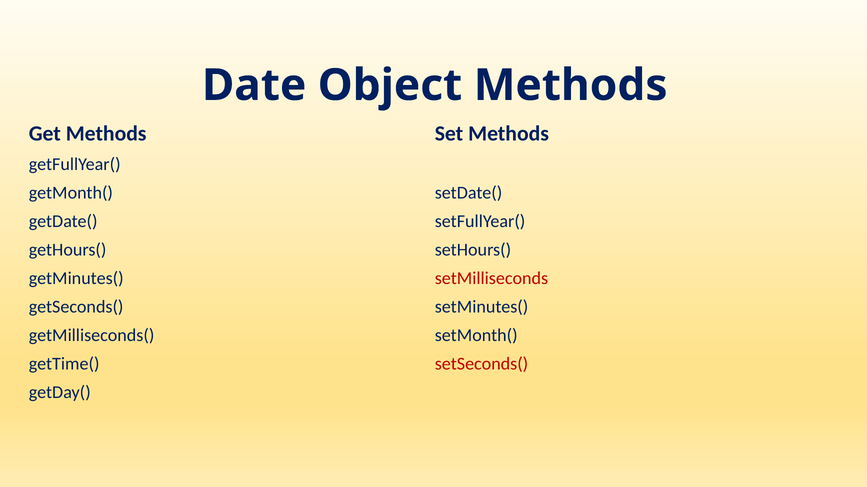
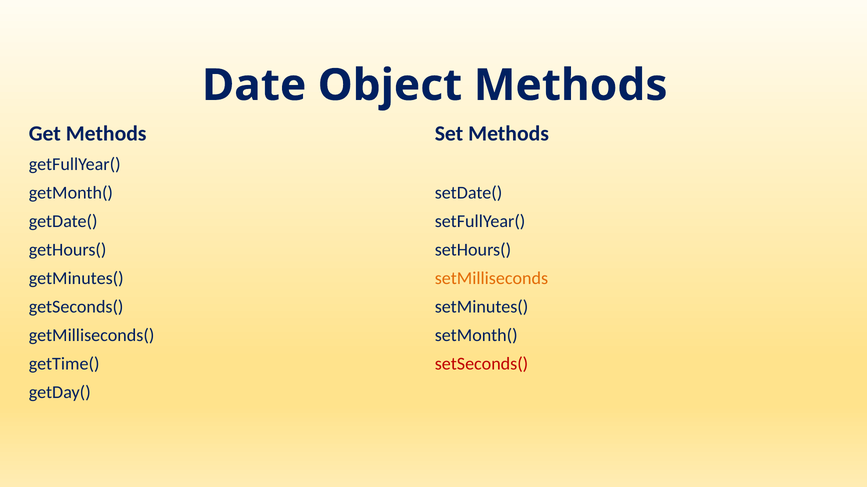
setMilliseconds colour: red -> orange
